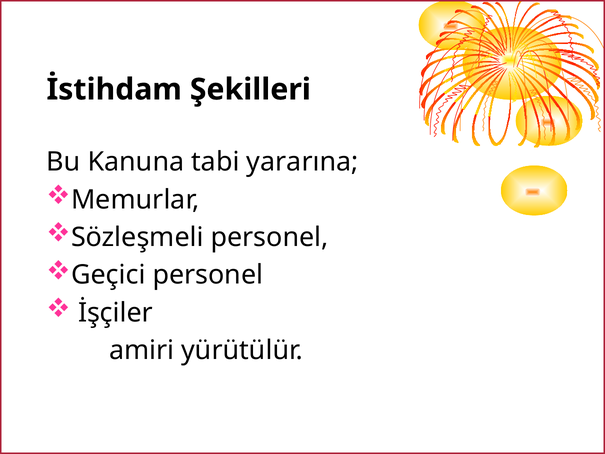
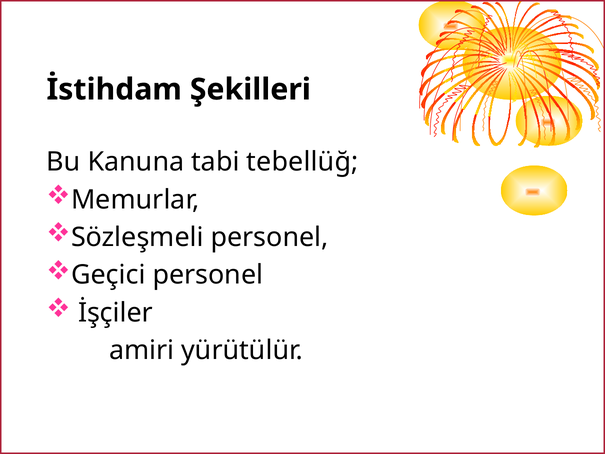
yararına: yararına -> tebellüğ
